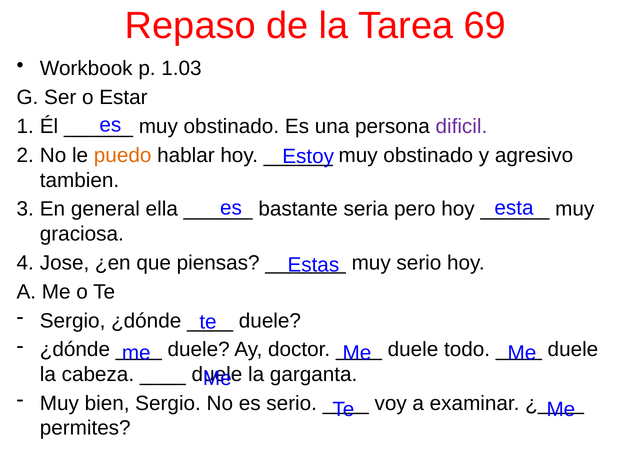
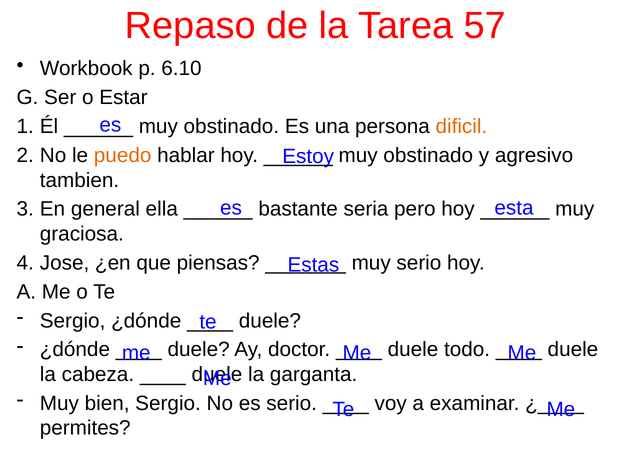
69: 69 -> 57
1.03: 1.03 -> 6.10
dificil colour: purple -> orange
